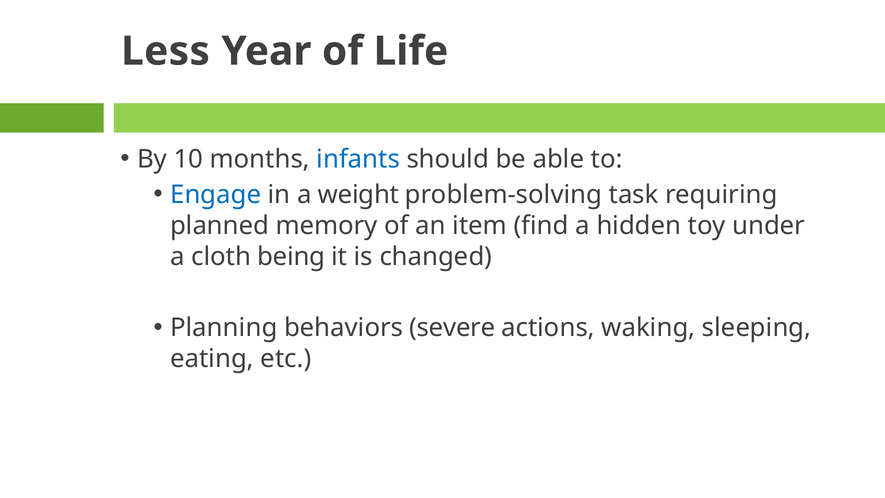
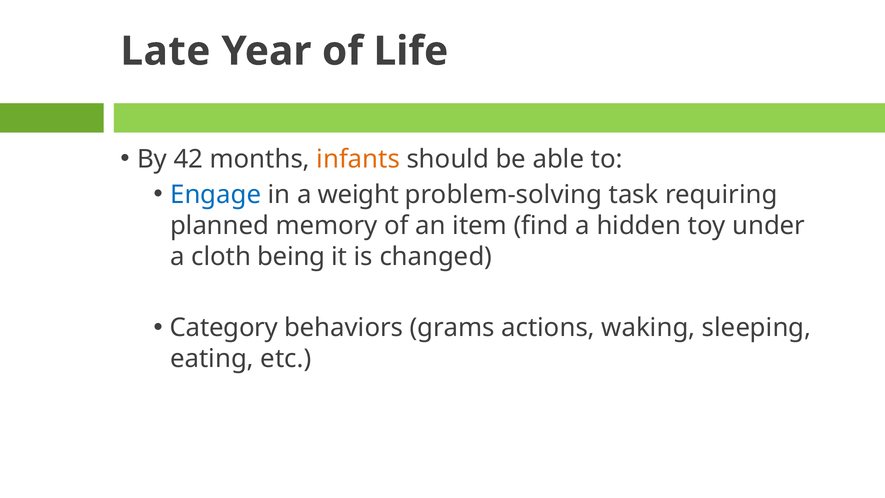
Less: Less -> Late
10: 10 -> 42
infants colour: blue -> orange
Planning: Planning -> Category
severe: severe -> grams
